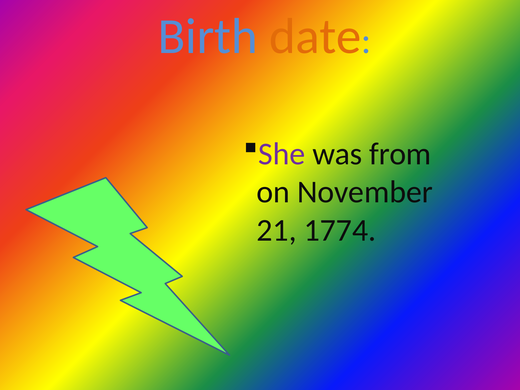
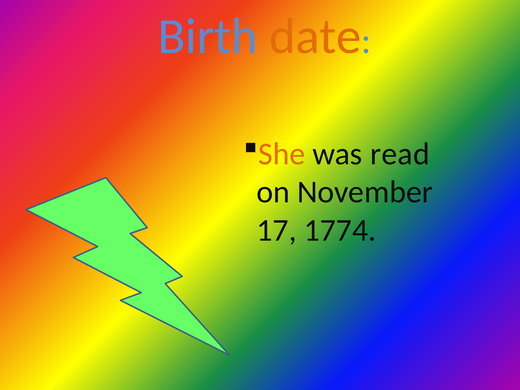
She colour: purple -> orange
from: from -> read
21: 21 -> 17
